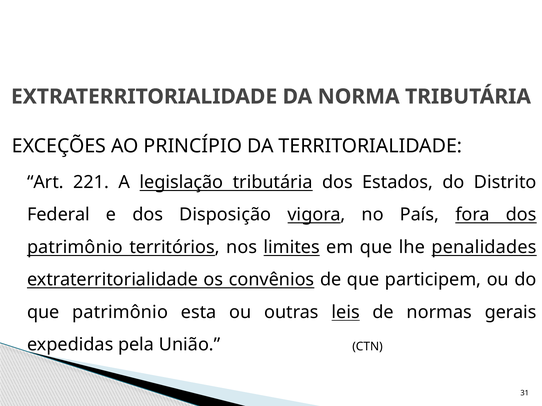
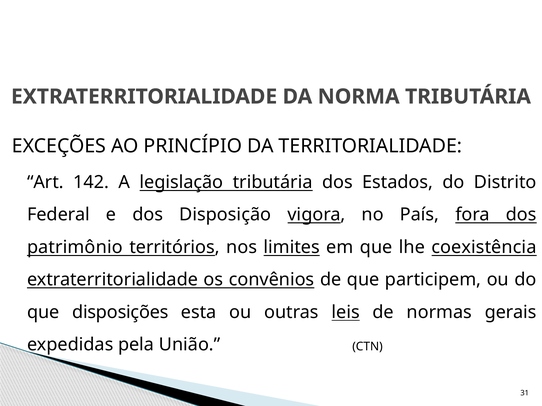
221: 221 -> 142
penalidades: penalidades -> coexistência
que patrimônio: patrimônio -> disposições
